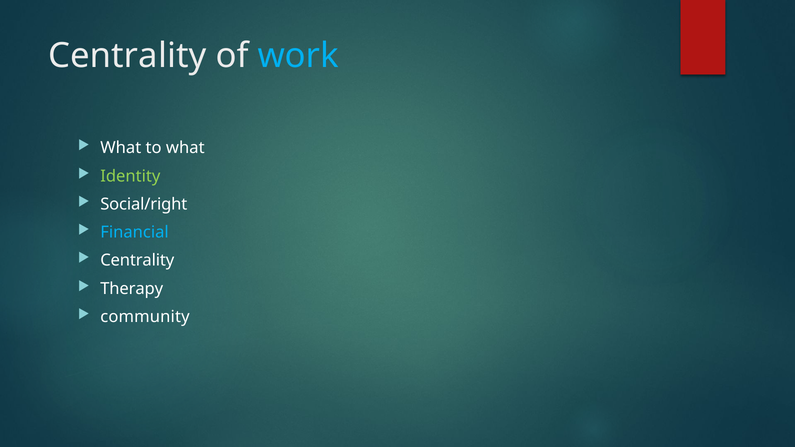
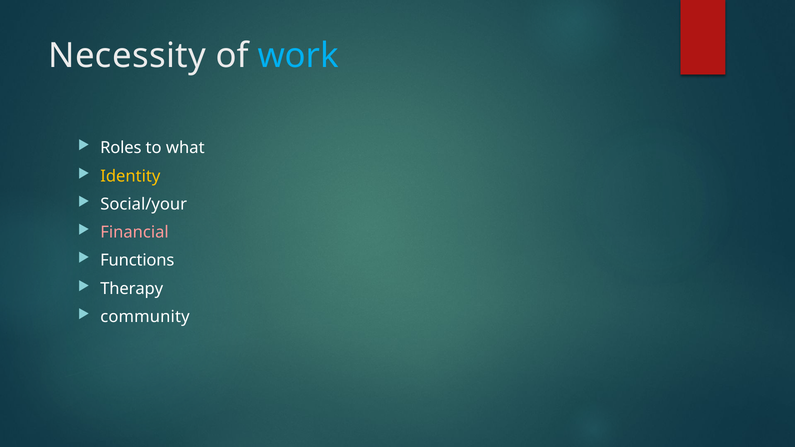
Centrality at (127, 56): Centrality -> Necessity
What at (121, 148): What -> Roles
Identity colour: light green -> yellow
Social/right: Social/right -> Social/your
Financial colour: light blue -> pink
Centrality at (137, 261): Centrality -> Functions
